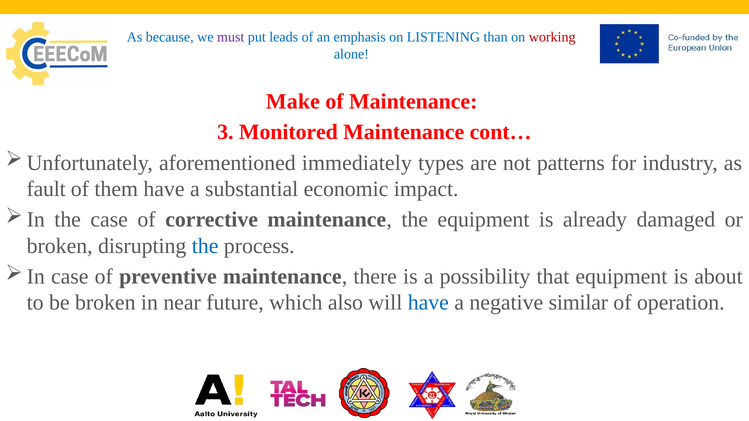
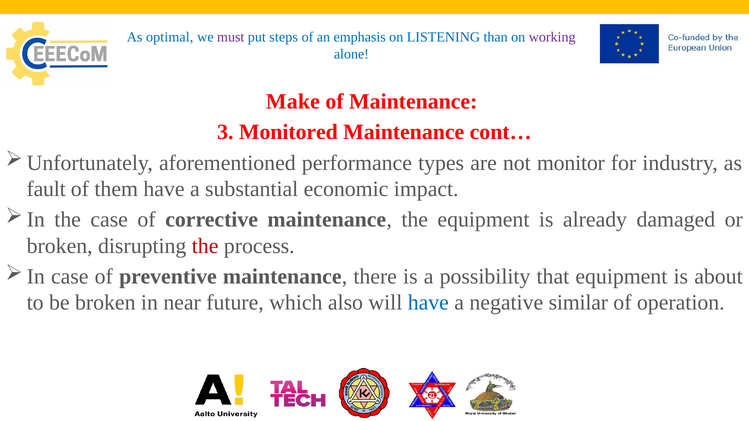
because: because -> optimal
leads: leads -> steps
working colour: red -> purple
immediately: immediately -> performance
patterns: patterns -> monitor
the at (205, 246) colour: blue -> red
